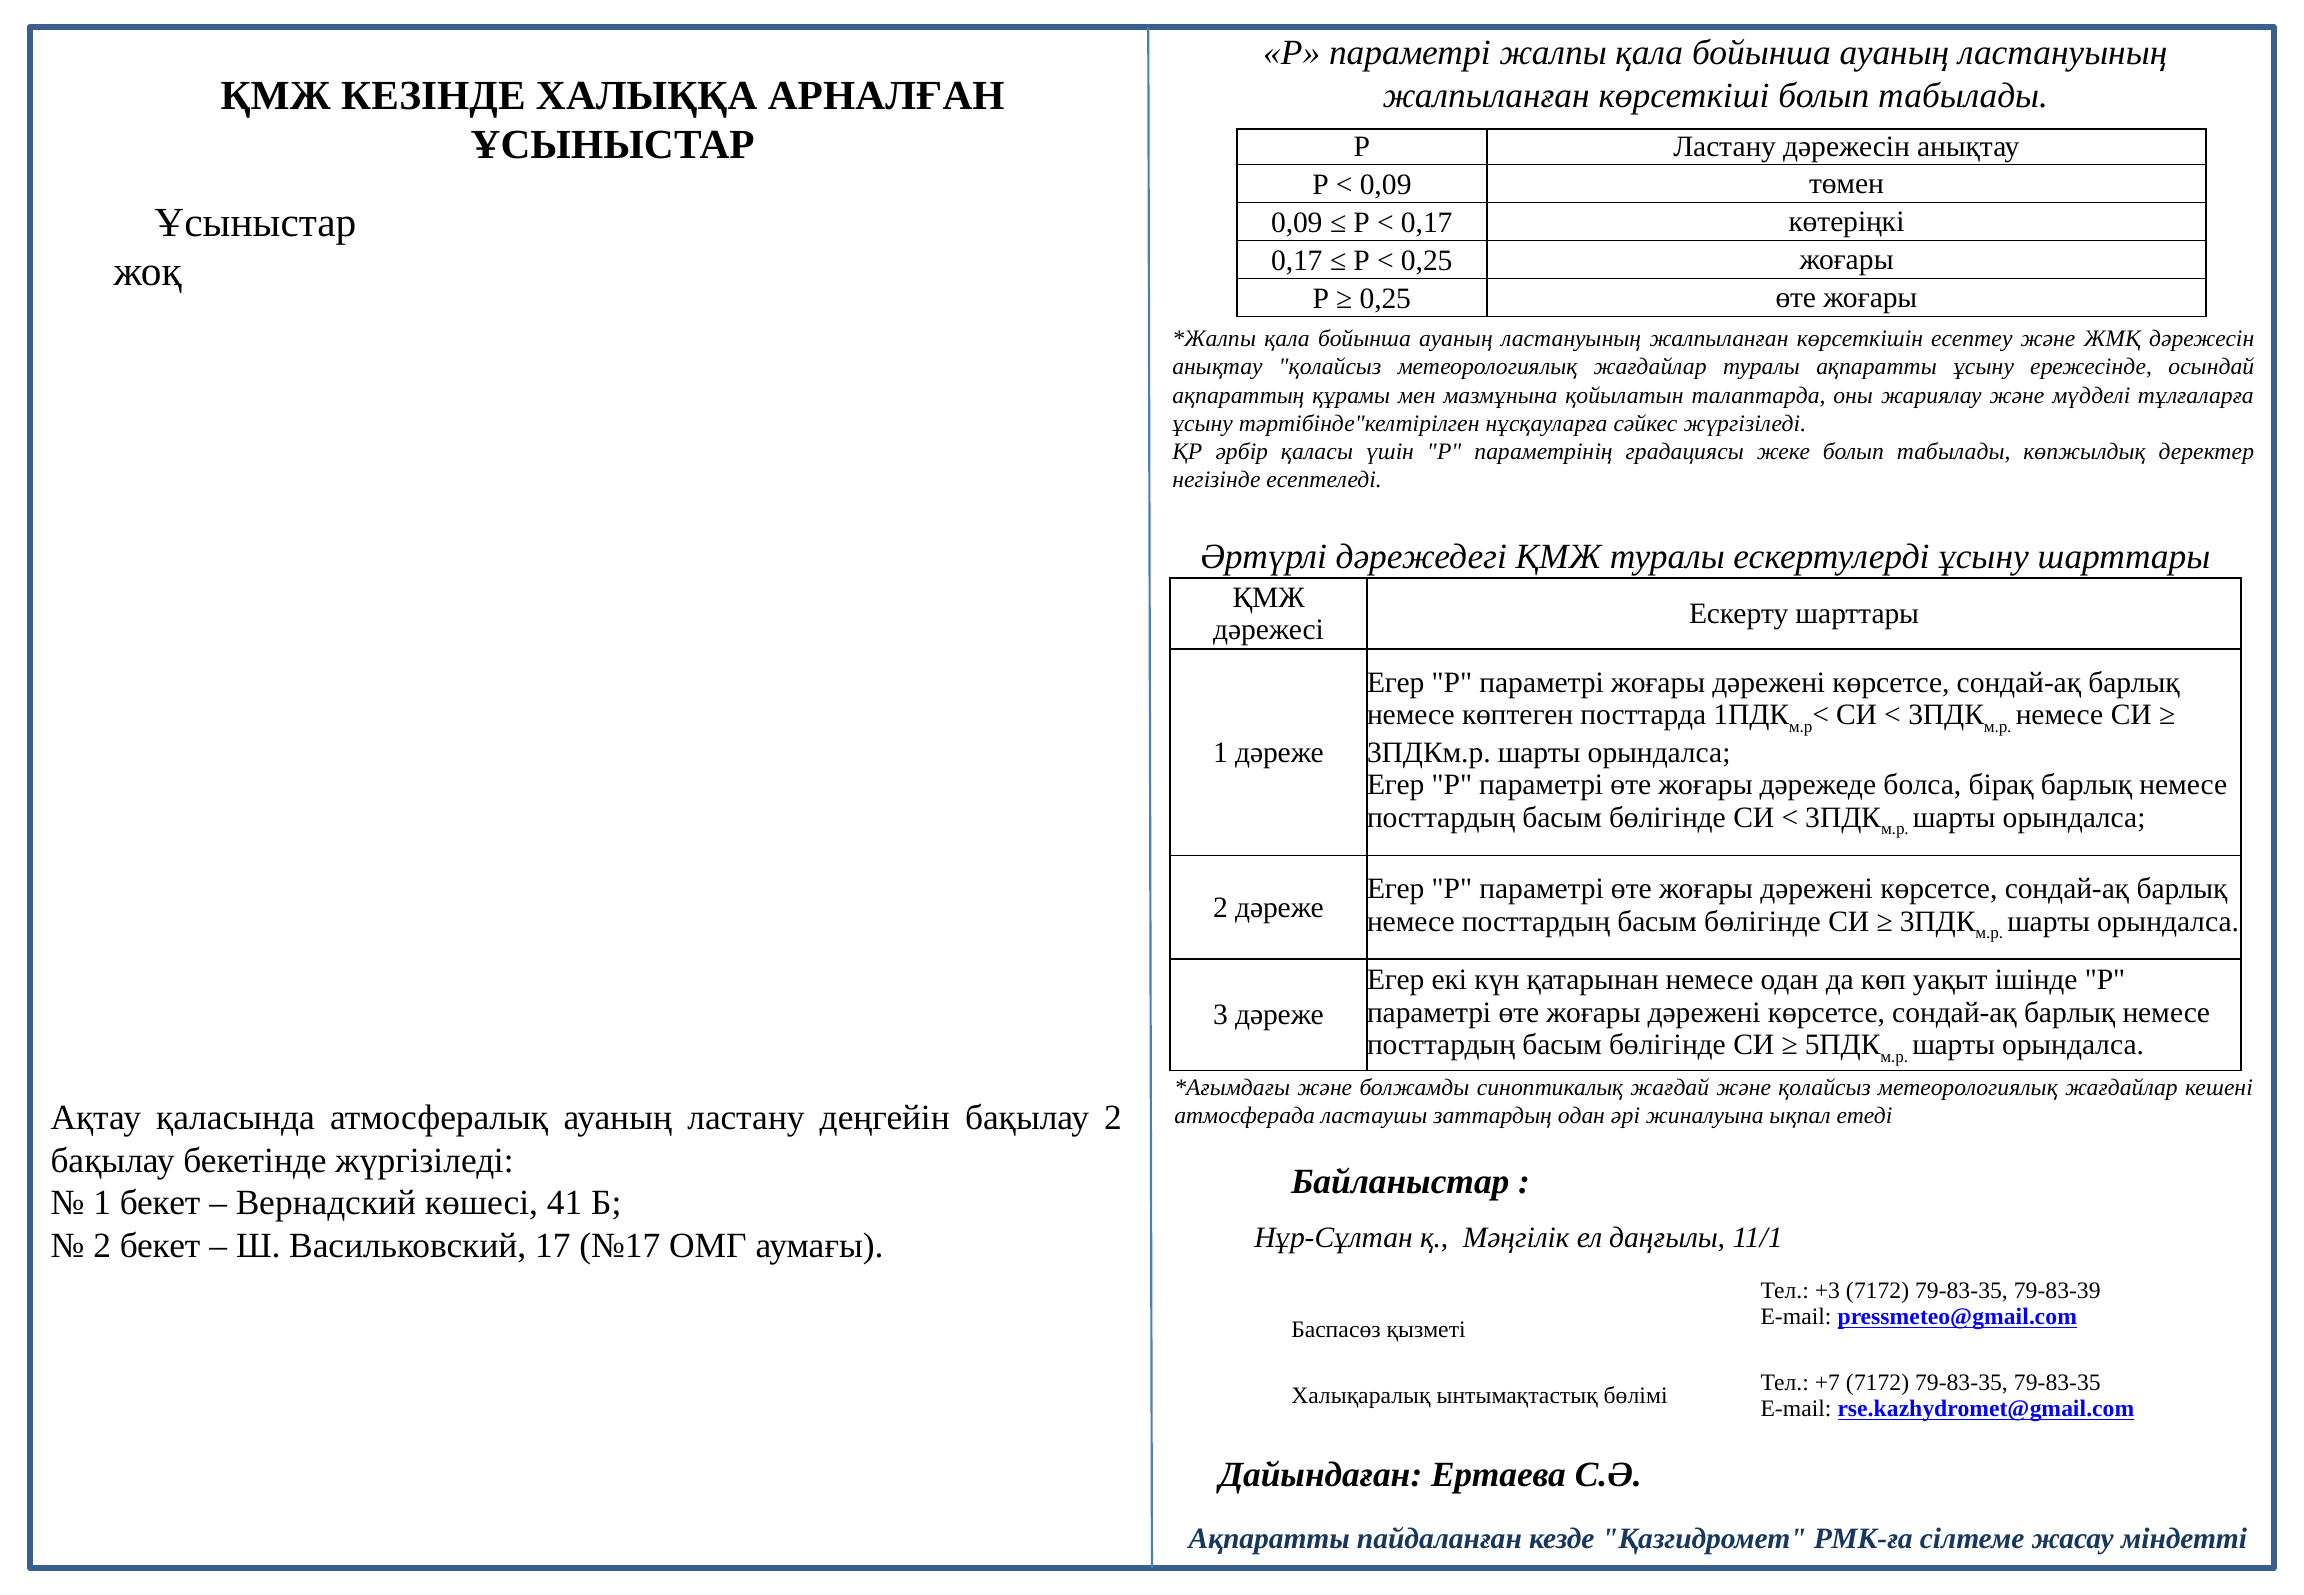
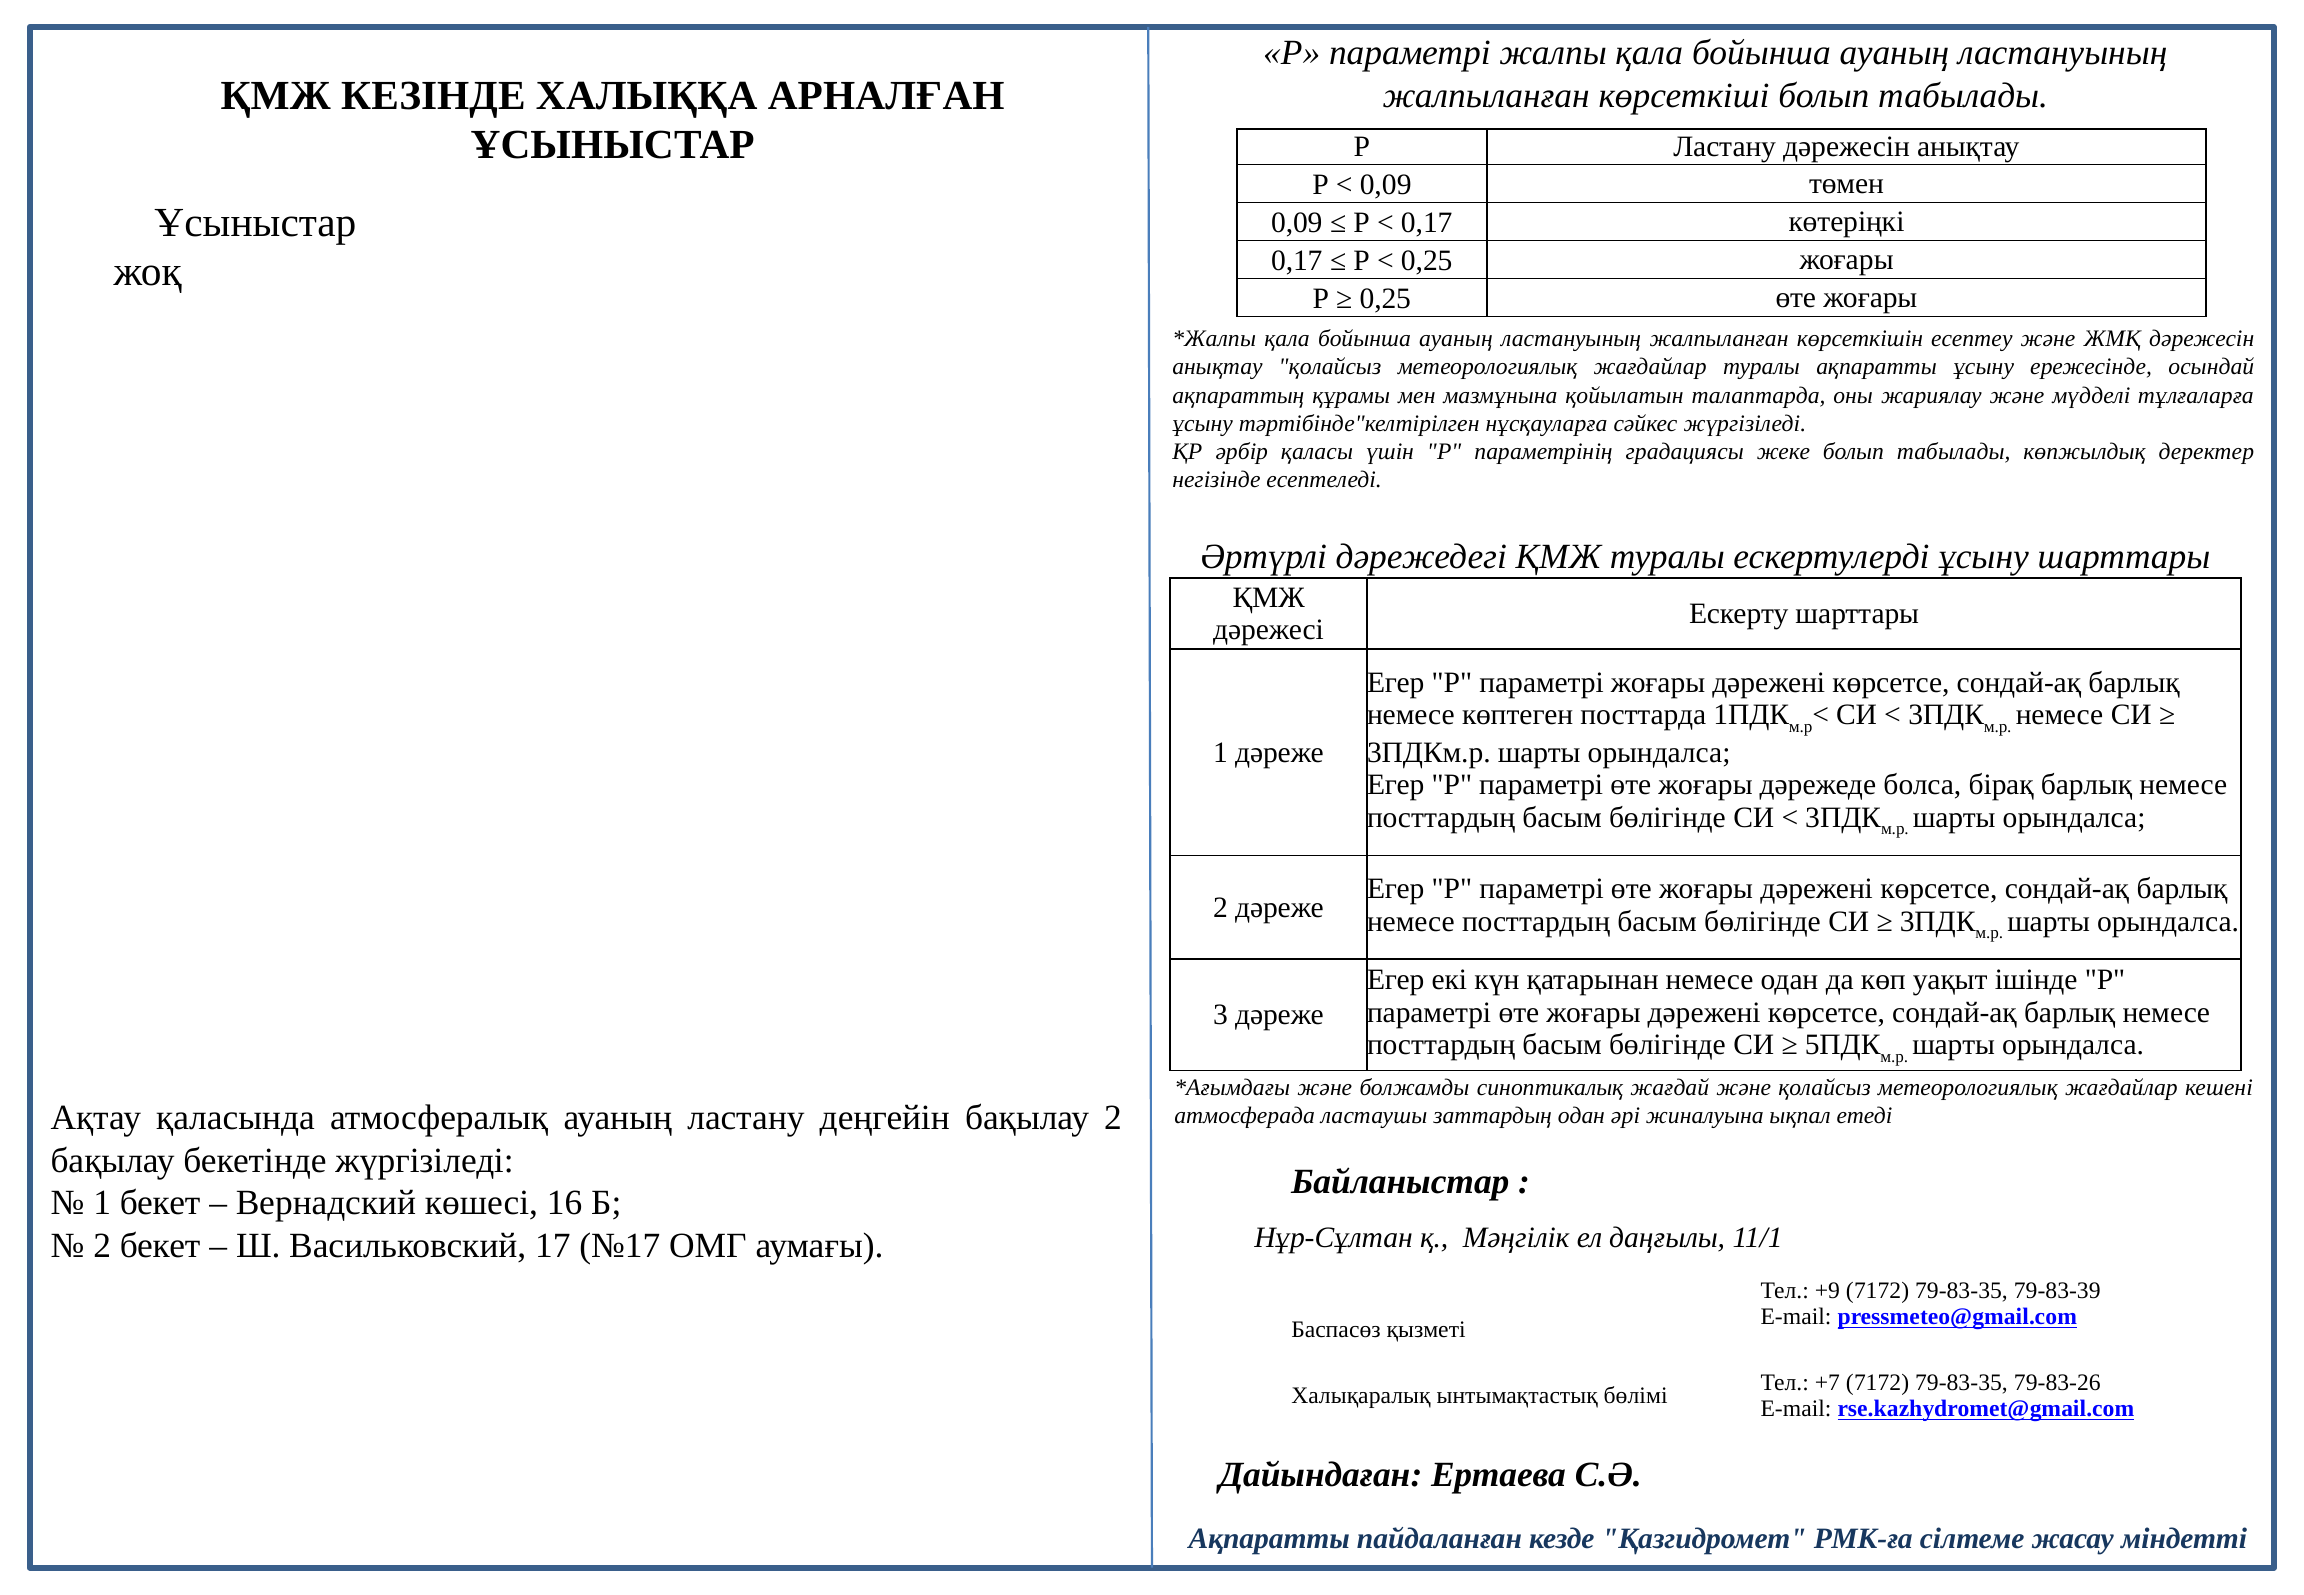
41: 41 -> 16
+3: +3 -> +9
79-83-35 79-83-35: 79-83-35 -> 79-83-26
